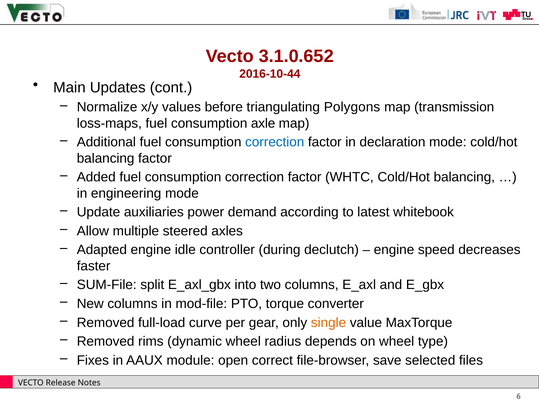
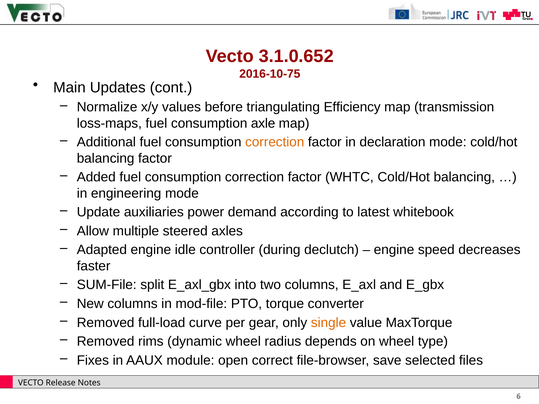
2016-10-44: 2016-10-44 -> 2016-10-75
Polygons: Polygons -> Efficiency
correction at (275, 142) colour: blue -> orange
